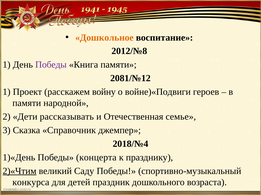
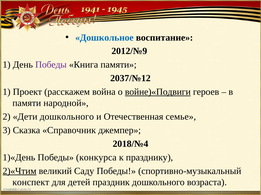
Дошкольное colour: orange -> blue
2012/№8: 2012/№8 -> 2012/№9
2081/№12: 2081/№12 -> 2037/№12
войну: войну -> война
войне)«Подвиги underline: none -> present
Дети рассказывать: рассказывать -> дошкольного
концерта: концерта -> конкурса
конкурса: конкурса -> конспект
